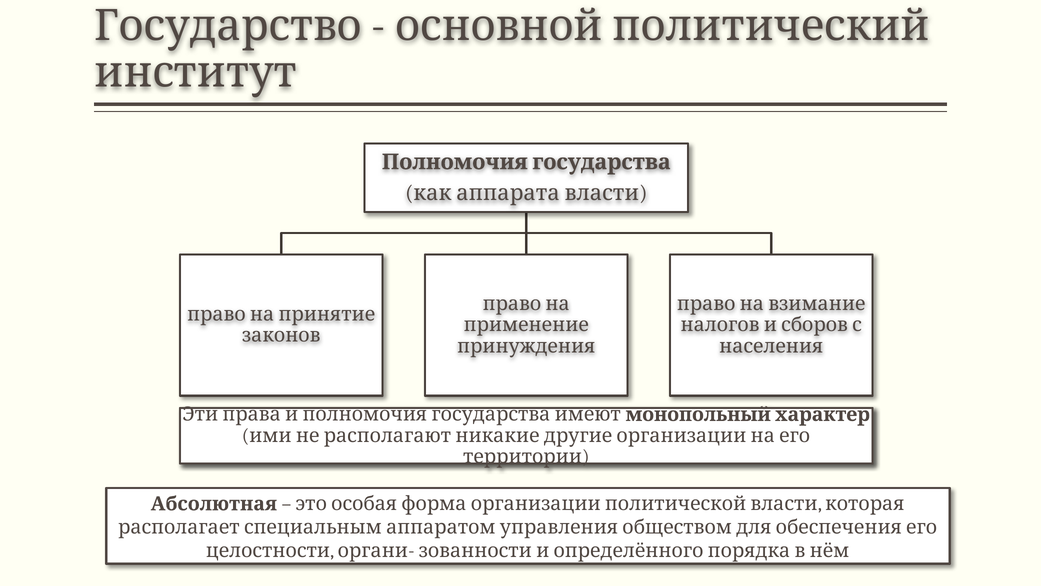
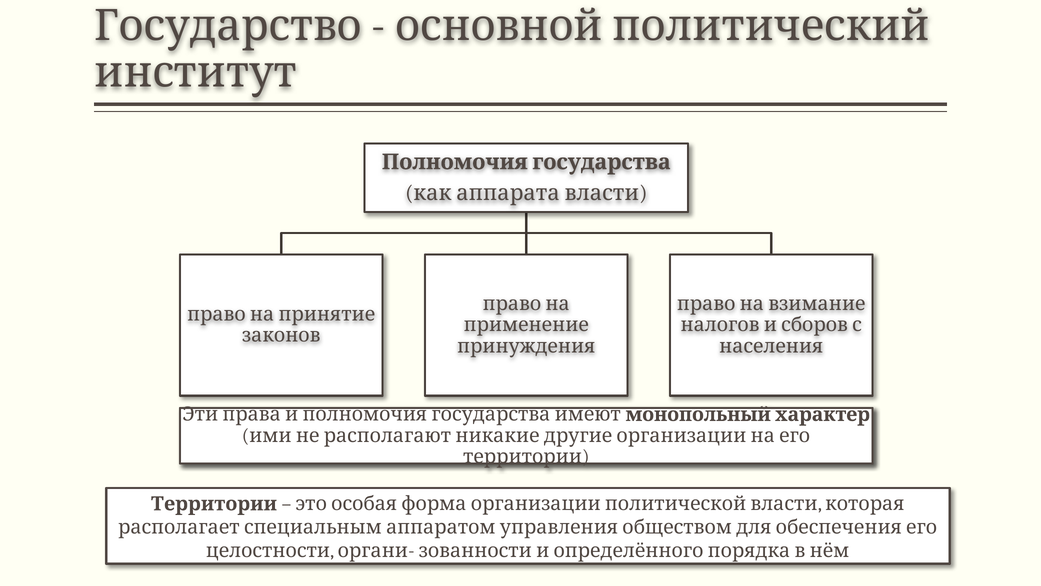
Абсолютная at (214, 503): Абсолютная -> Территории
